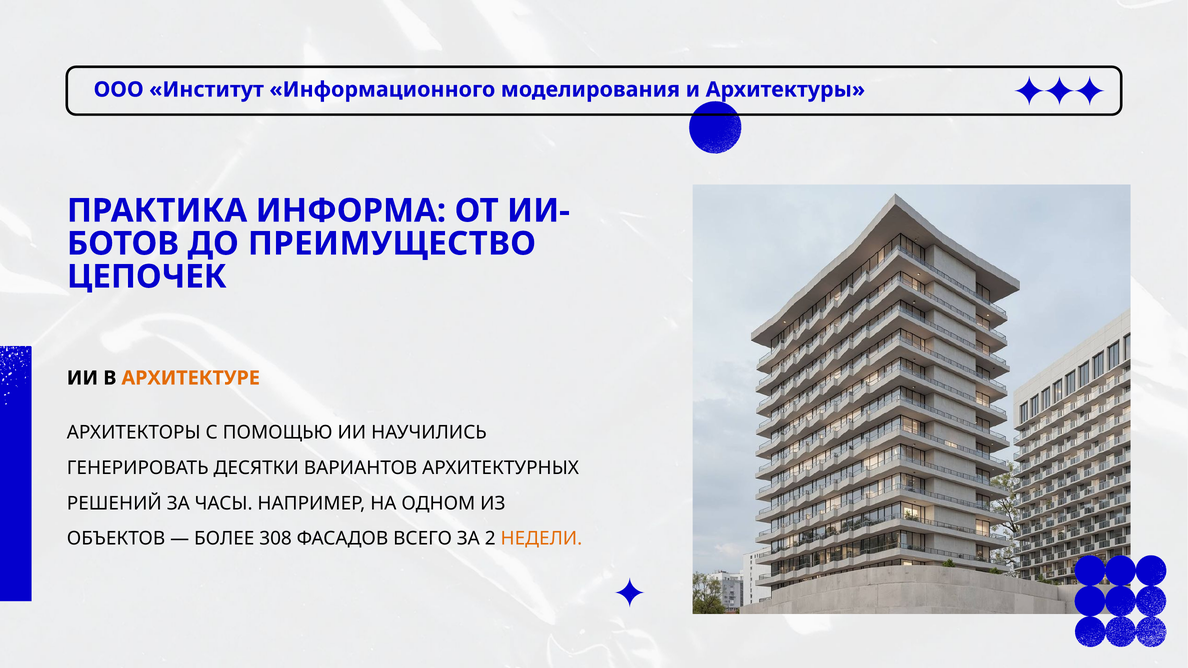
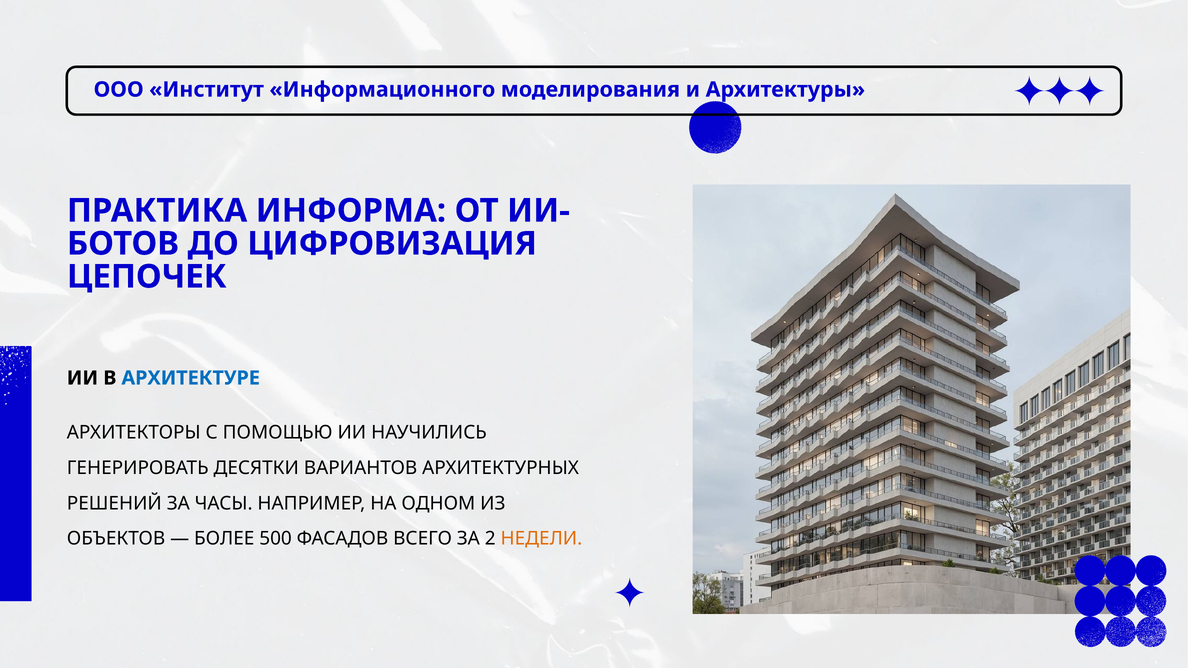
ПРЕИМУЩЕСТВО: ПРЕИМУЩЕСТВО -> ЦИФРОВИЗАЦИЯ
АРХИТЕКТУРЕ colour: orange -> blue
308: 308 -> 500
